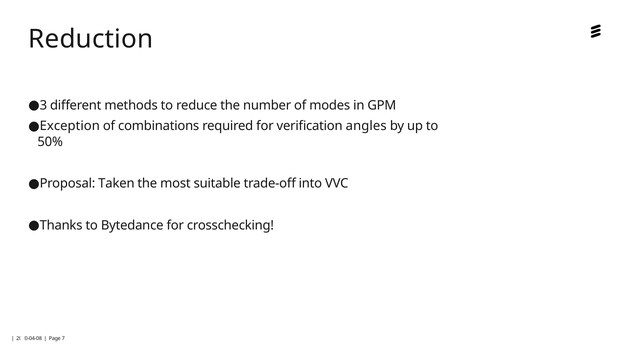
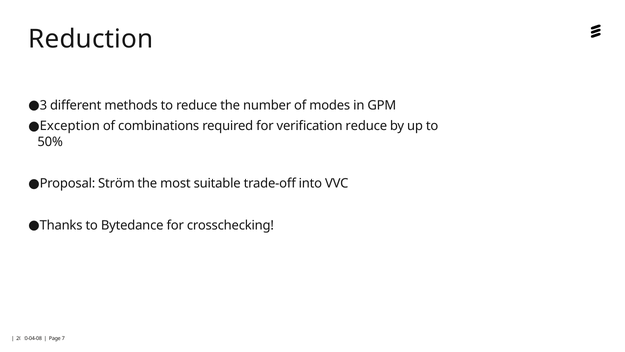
verification angles: angles -> reduce
Taken: Taken -> Ström
